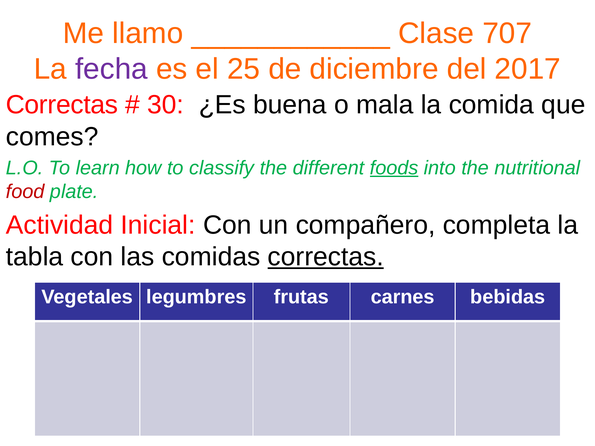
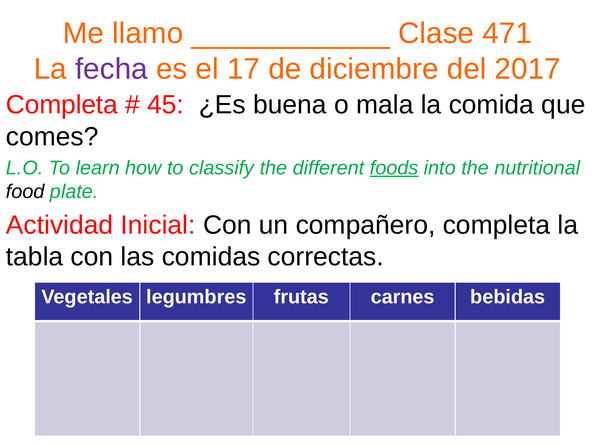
707: 707 -> 471
25: 25 -> 17
Correctas at (62, 105): Correctas -> Completa
30: 30 -> 45
food colour: red -> black
correctas at (326, 257) underline: present -> none
